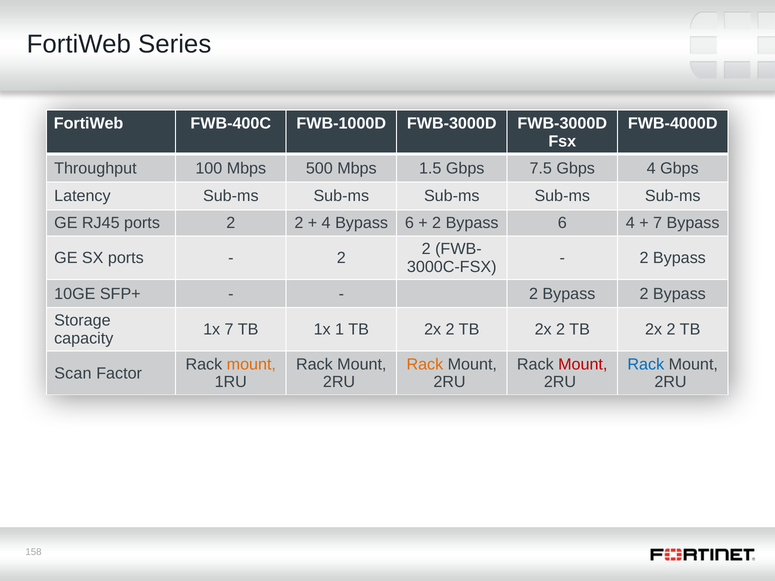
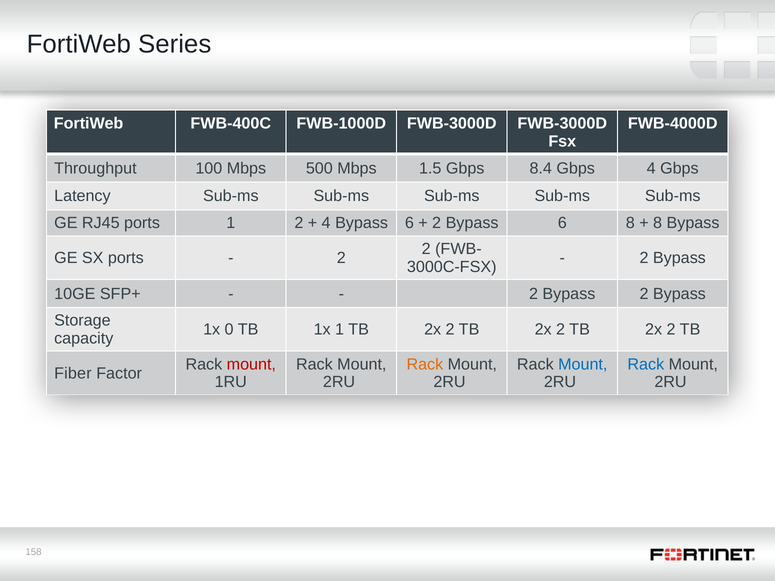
7.5: 7.5 -> 8.4
ports 2: 2 -> 1
6 4: 4 -> 8
7 at (658, 223): 7 -> 8
1x 7: 7 -> 0
mount at (251, 364) colour: orange -> red
Mount at (583, 364) colour: red -> blue
Scan: Scan -> Fiber
